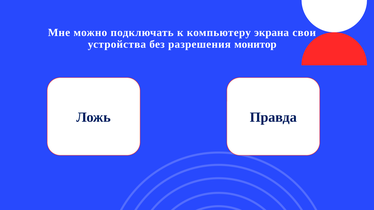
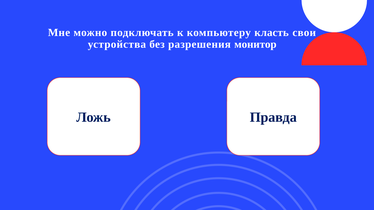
экрана: экрана -> класть
